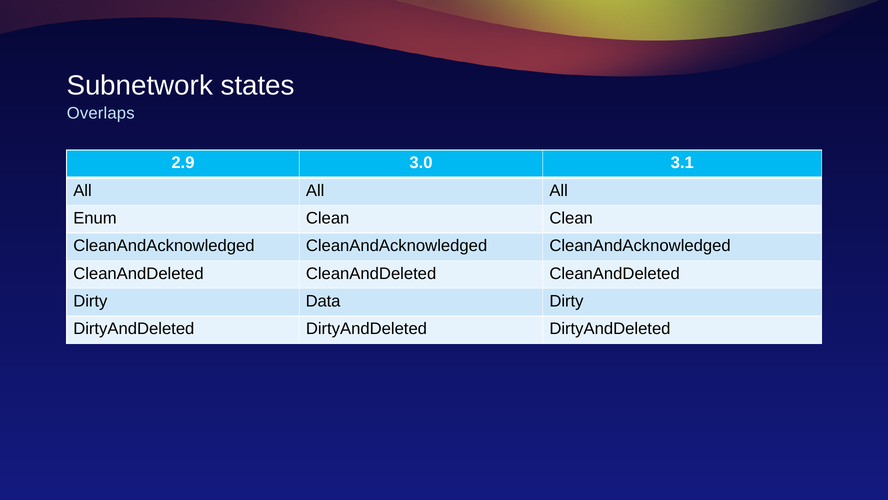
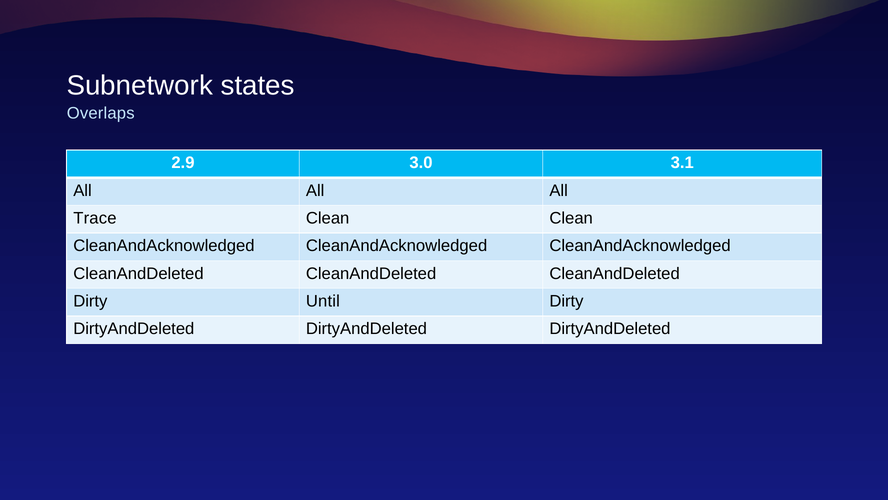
Enum: Enum -> Trace
Data: Data -> Until
